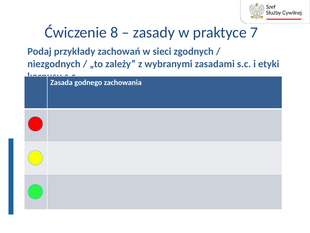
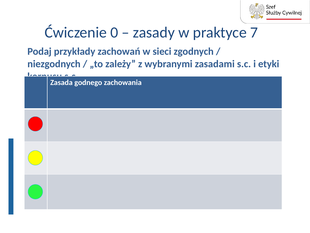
8: 8 -> 0
